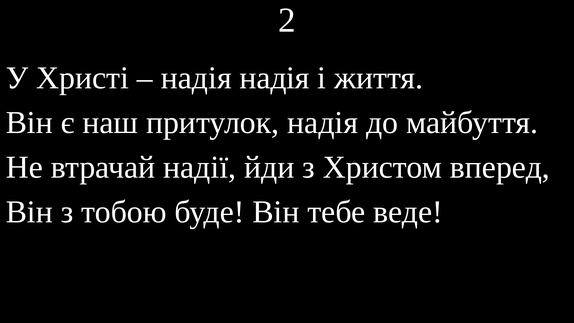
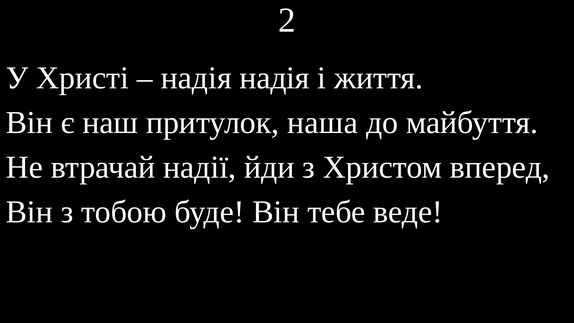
притулок надія: надія -> наша
